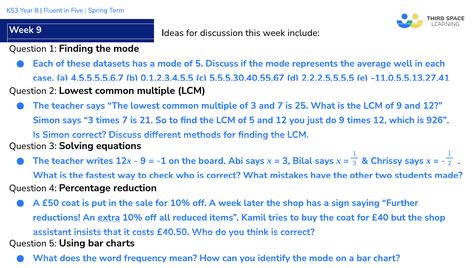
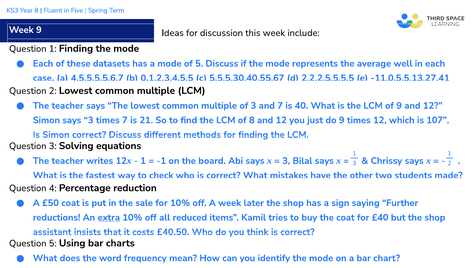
25: 25 -> 40
LCM of 5: 5 -> 8
926: 926 -> 107
9 at (143, 161): 9 -> 1
